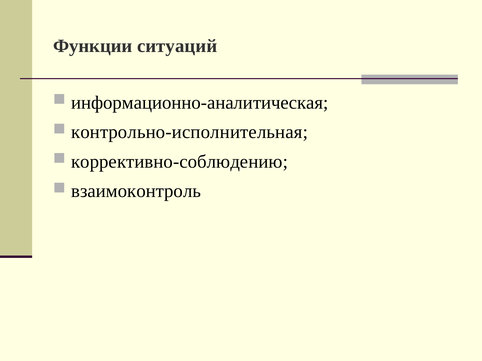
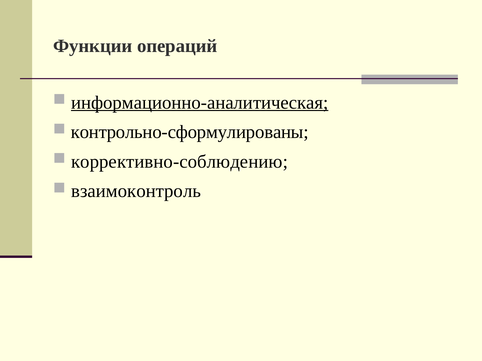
ситуаций: ситуаций -> операций
информационно-аналитическая underline: none -> present
контрольно-исполнительная: контрольно-исполнительная -> контрольно-сформулированы
